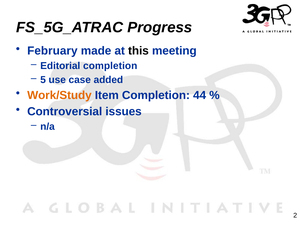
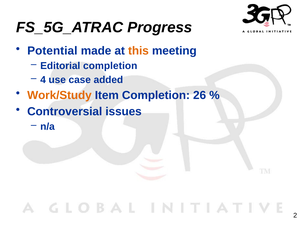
February: February -> Potential
this colour: black -> orange
5: 5 -> 4
44: 44 -> 26
